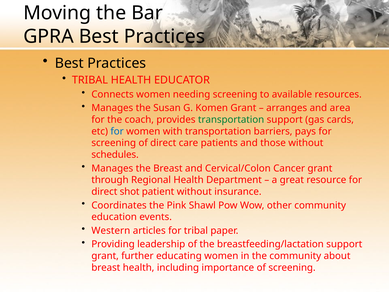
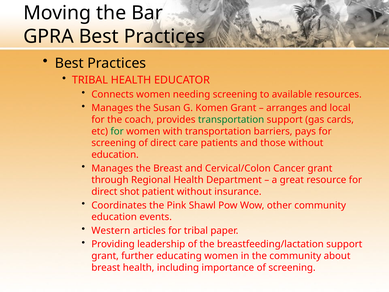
area: area -> local
for at (117, 131) colour: blue -> green
schedules at (115, 155): schedules -> education
